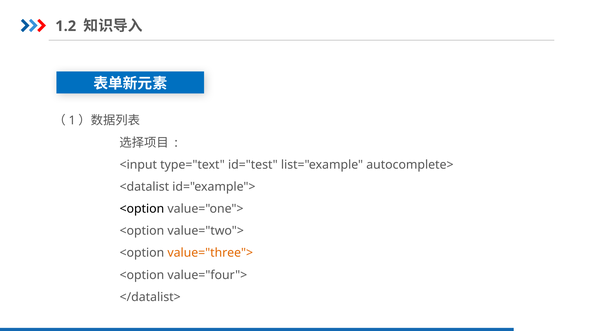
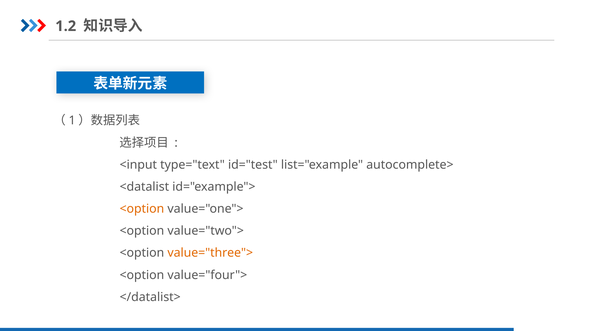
<option at (142, 209) colour: black -> orange
